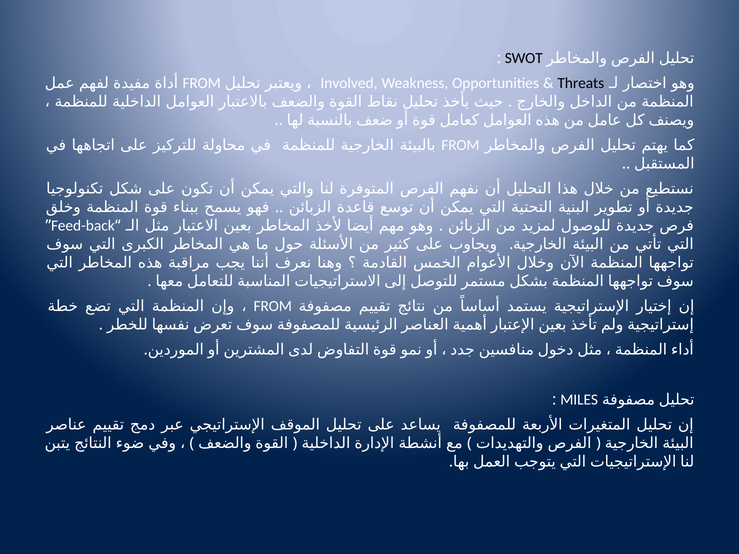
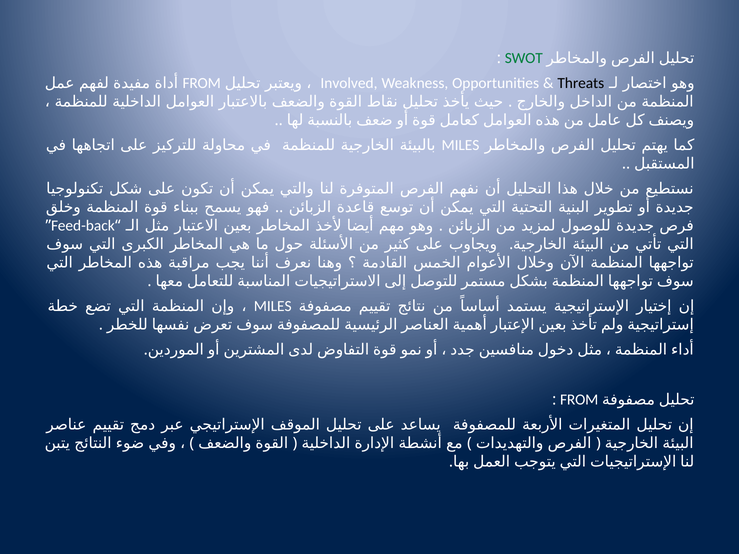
SWOT colour: black -> green
FROM at (461, 145): FROM -> MILES
FROM at (273, 306): FROM -> MILES
MILES at (579, 400): MILES -> FROM
